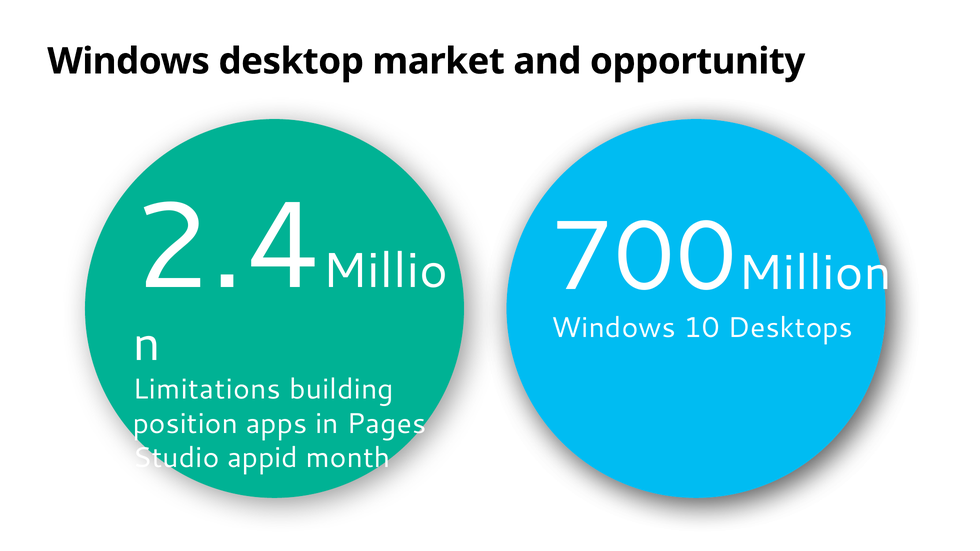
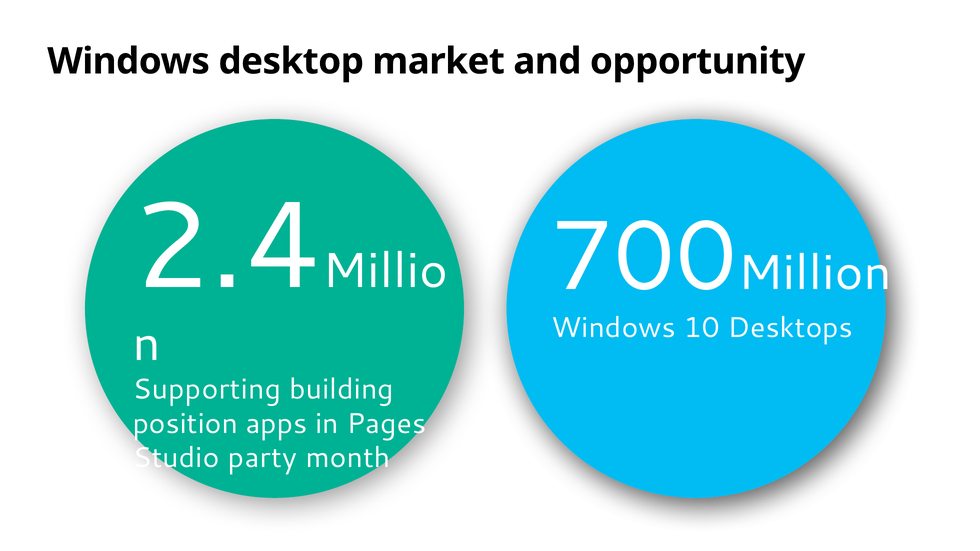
Limitations: Limitations -> Supporting
appid: appid -> party
